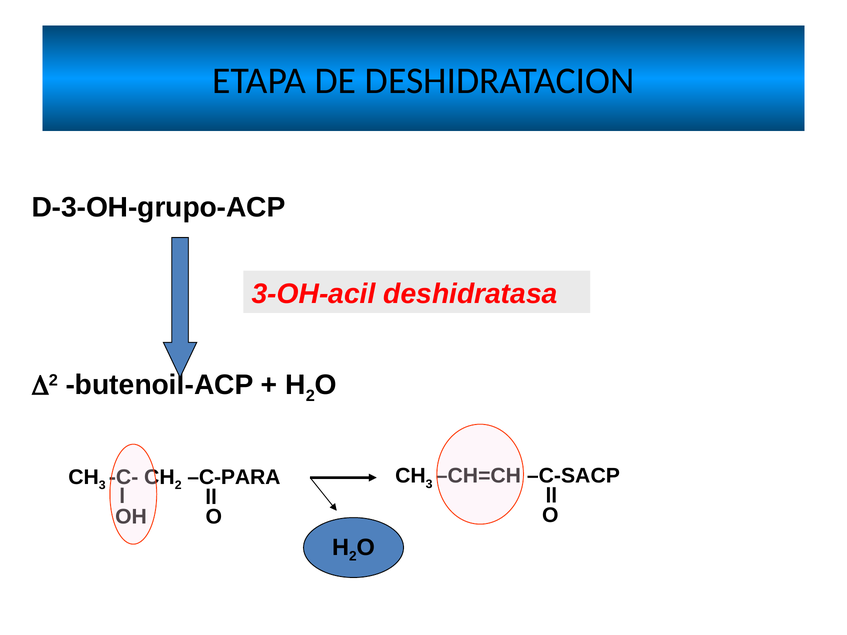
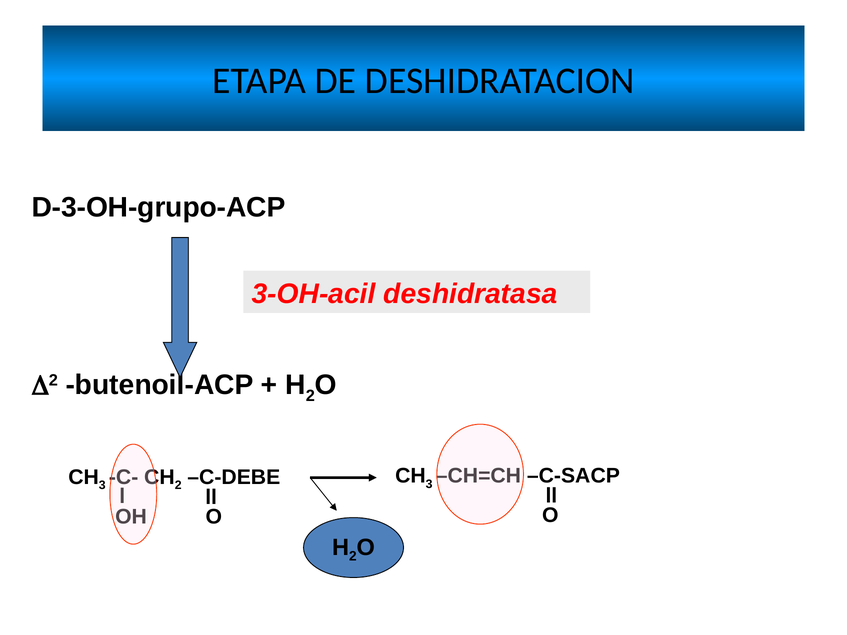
C-PARA: C-PARA -> C-DEBE
